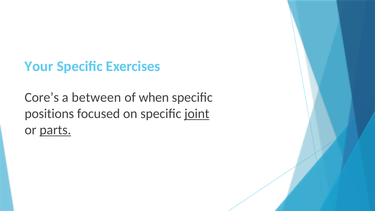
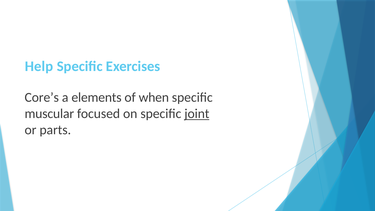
Your: Your -> Help
between: between -> elements
positions: positions -> muscular
parts underline: present -> none
